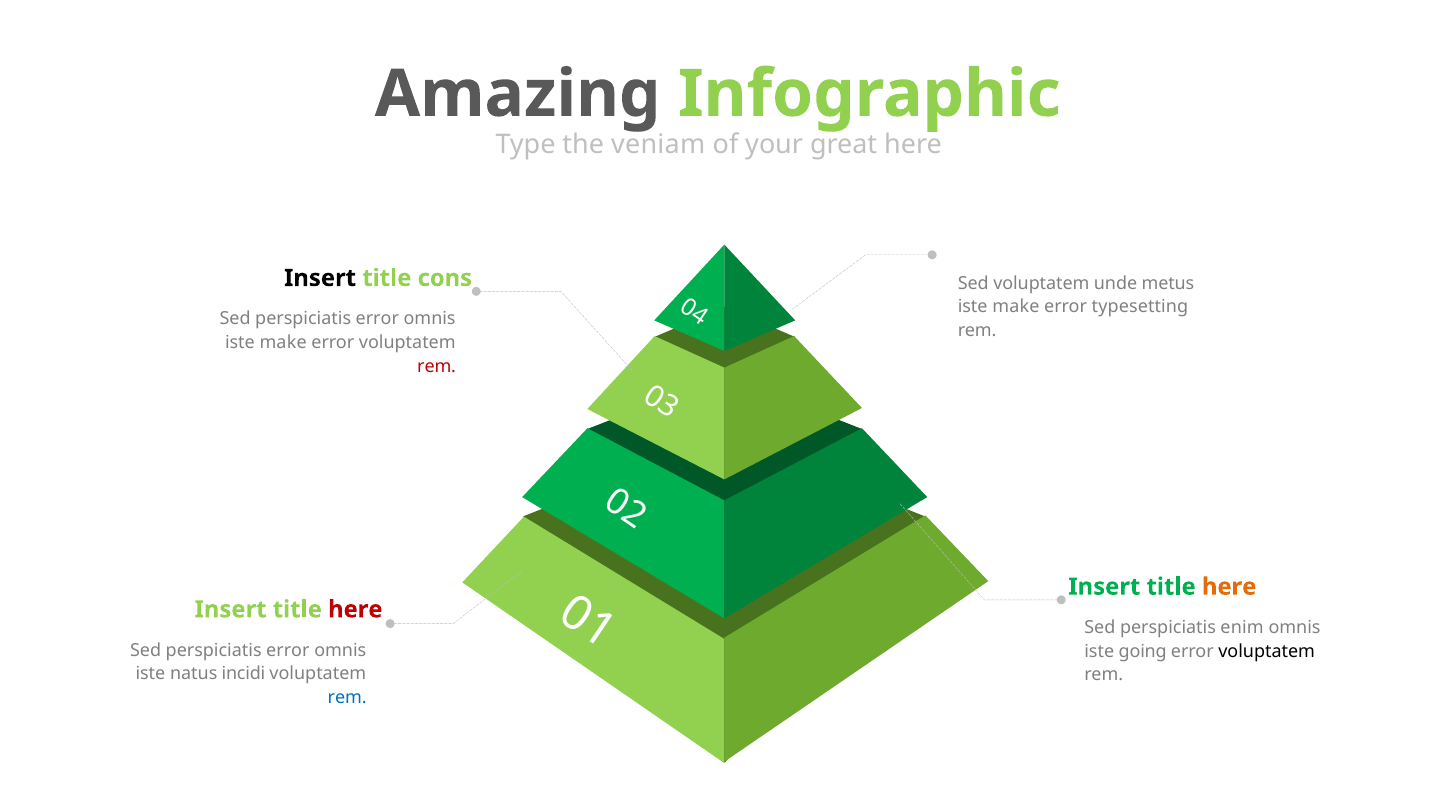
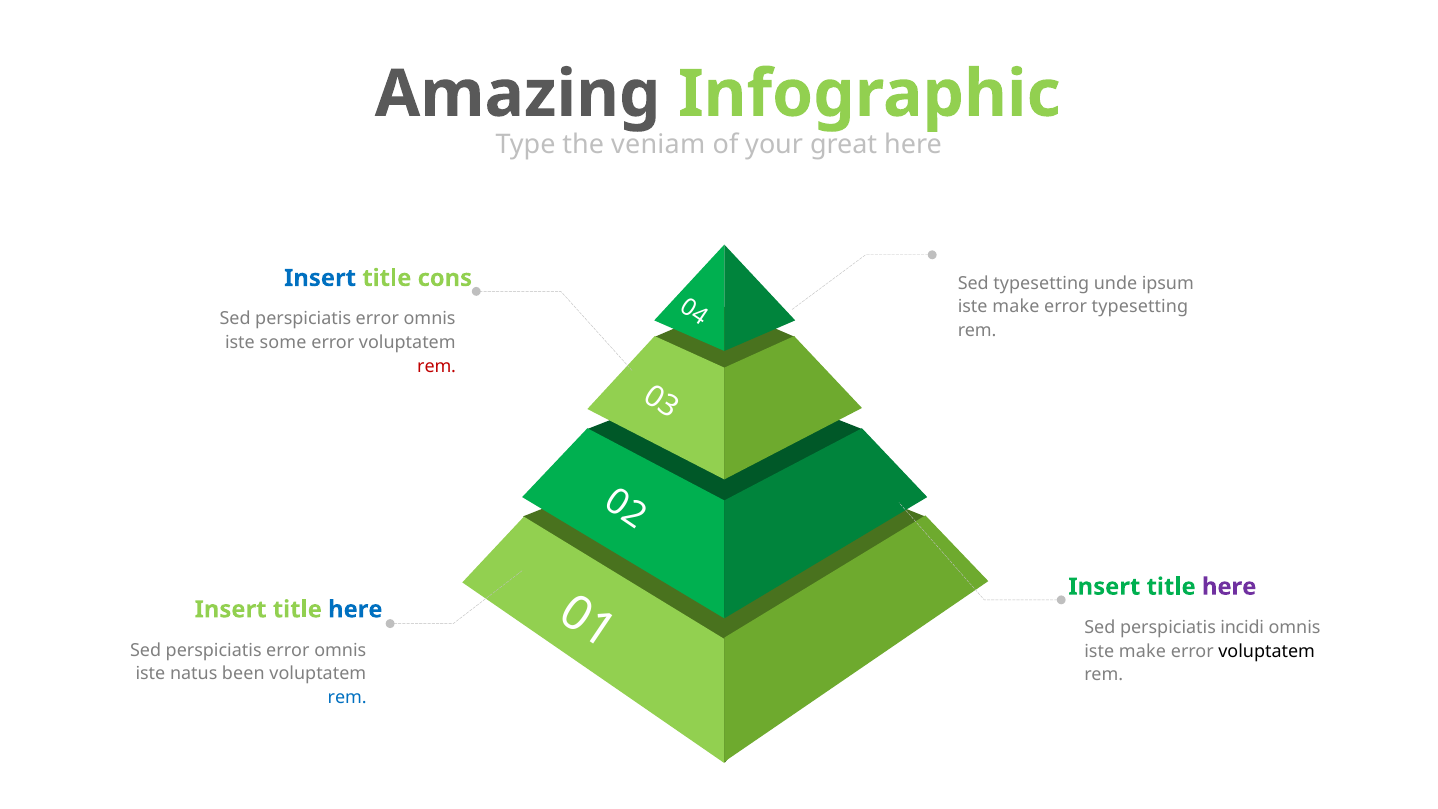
Insert at (320, 278) colour: black -> blue
Sed voluptatem: voluptatem -> typesetting
metus: metus -> ipsum
make at (283, 342): make -> some
here at (1229, 587) colour: orange -> purple
here at (355, 609) colour: red -> blue
enim: enim -> incidi
going at (1143, 651): going -> make
incidi: incidi -> been
